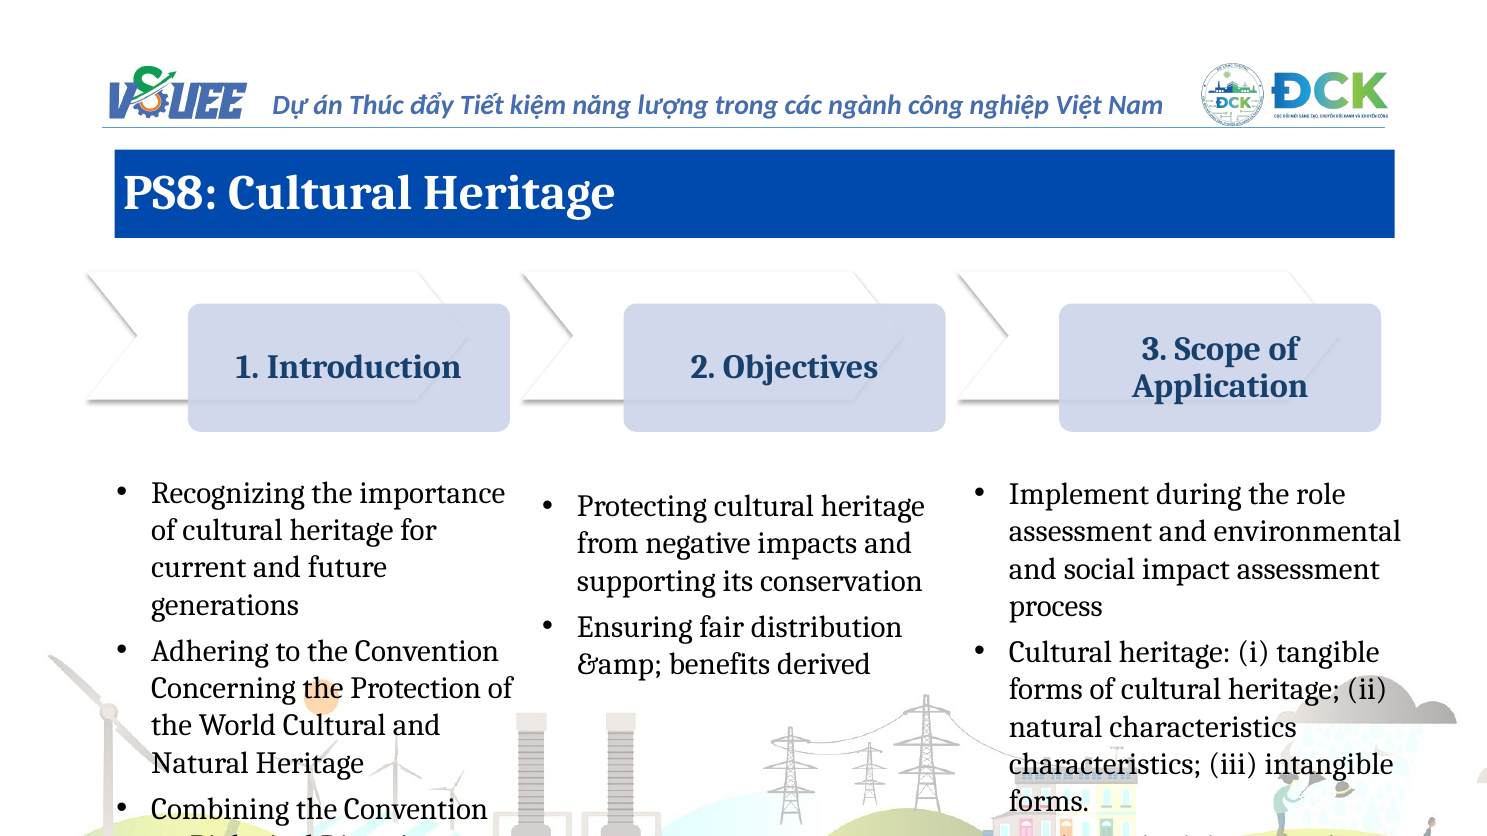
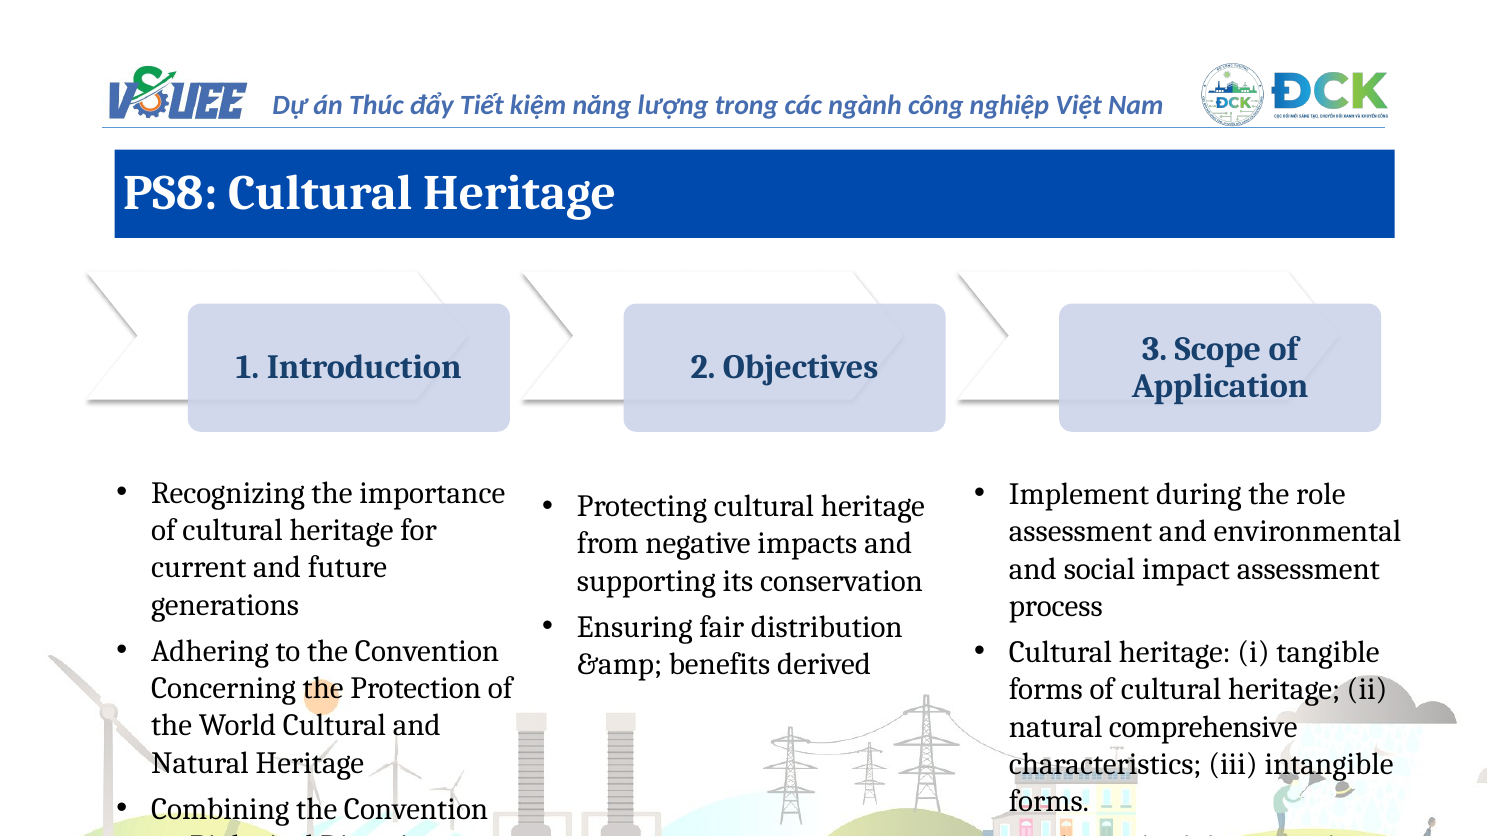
natural characteristics: characteristics -> comprehensive
